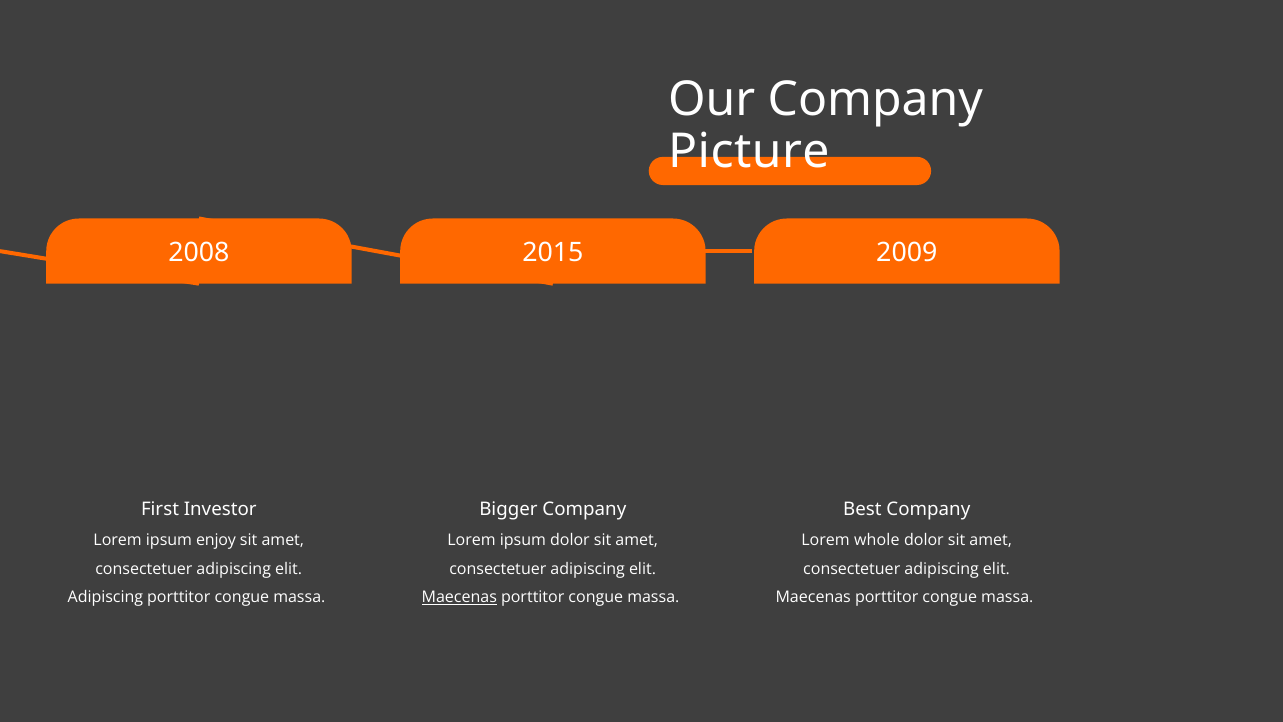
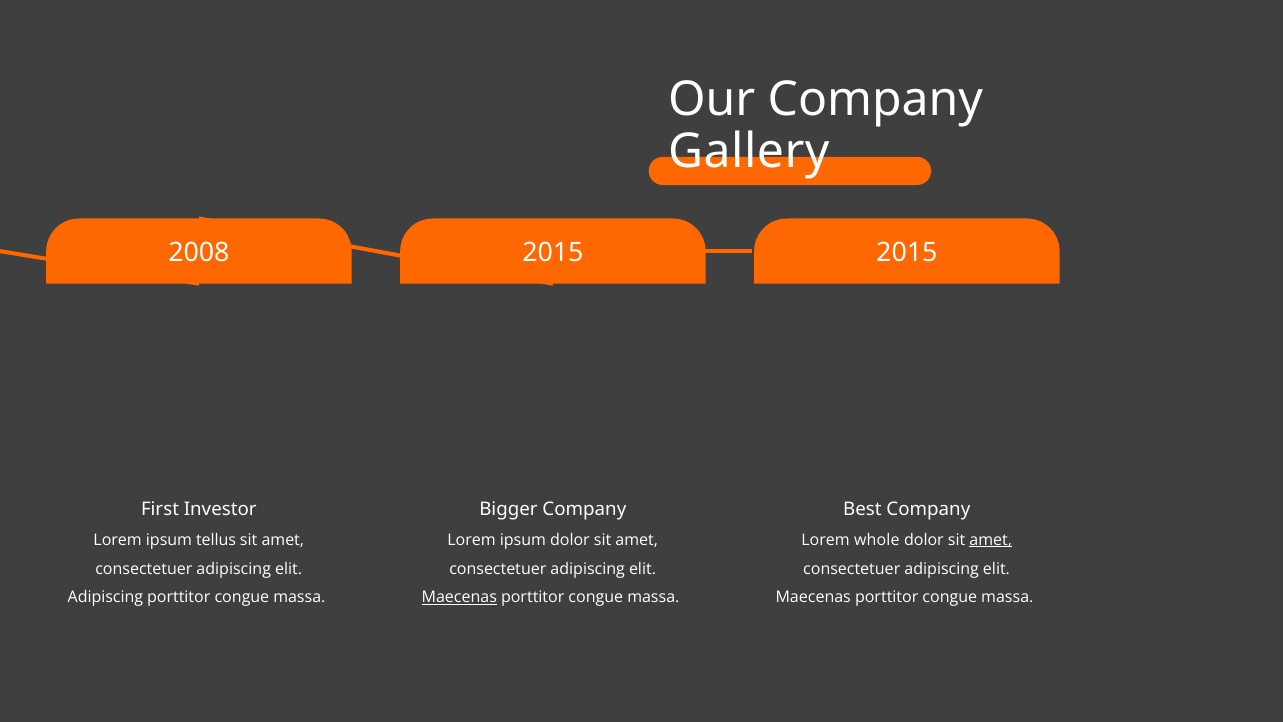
Picture: Picture -> Gallery
2009 at (907, 253): 2009 -> 2015
enjoy: enjoy -> tellus
amet at (991, 540) underline: none -> present
